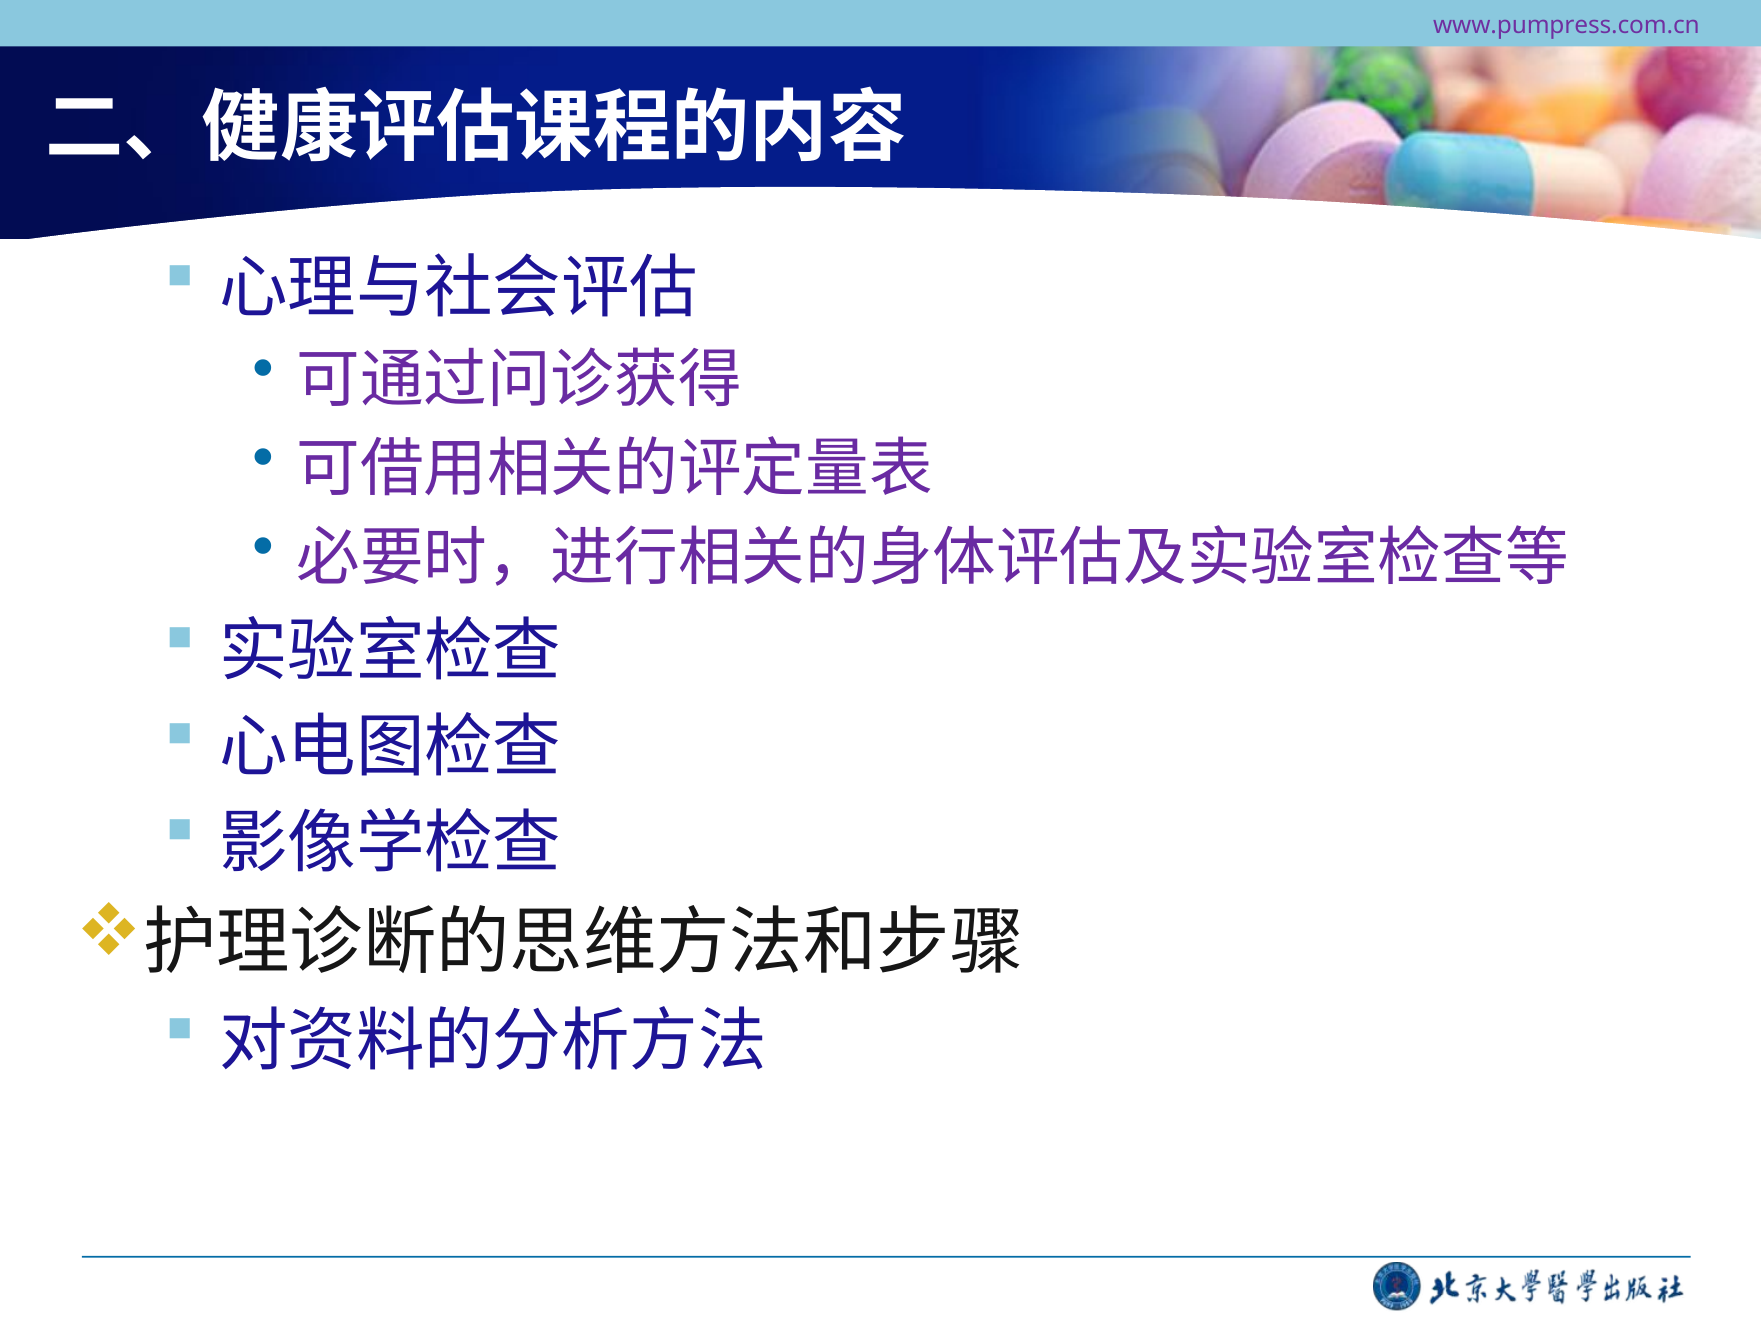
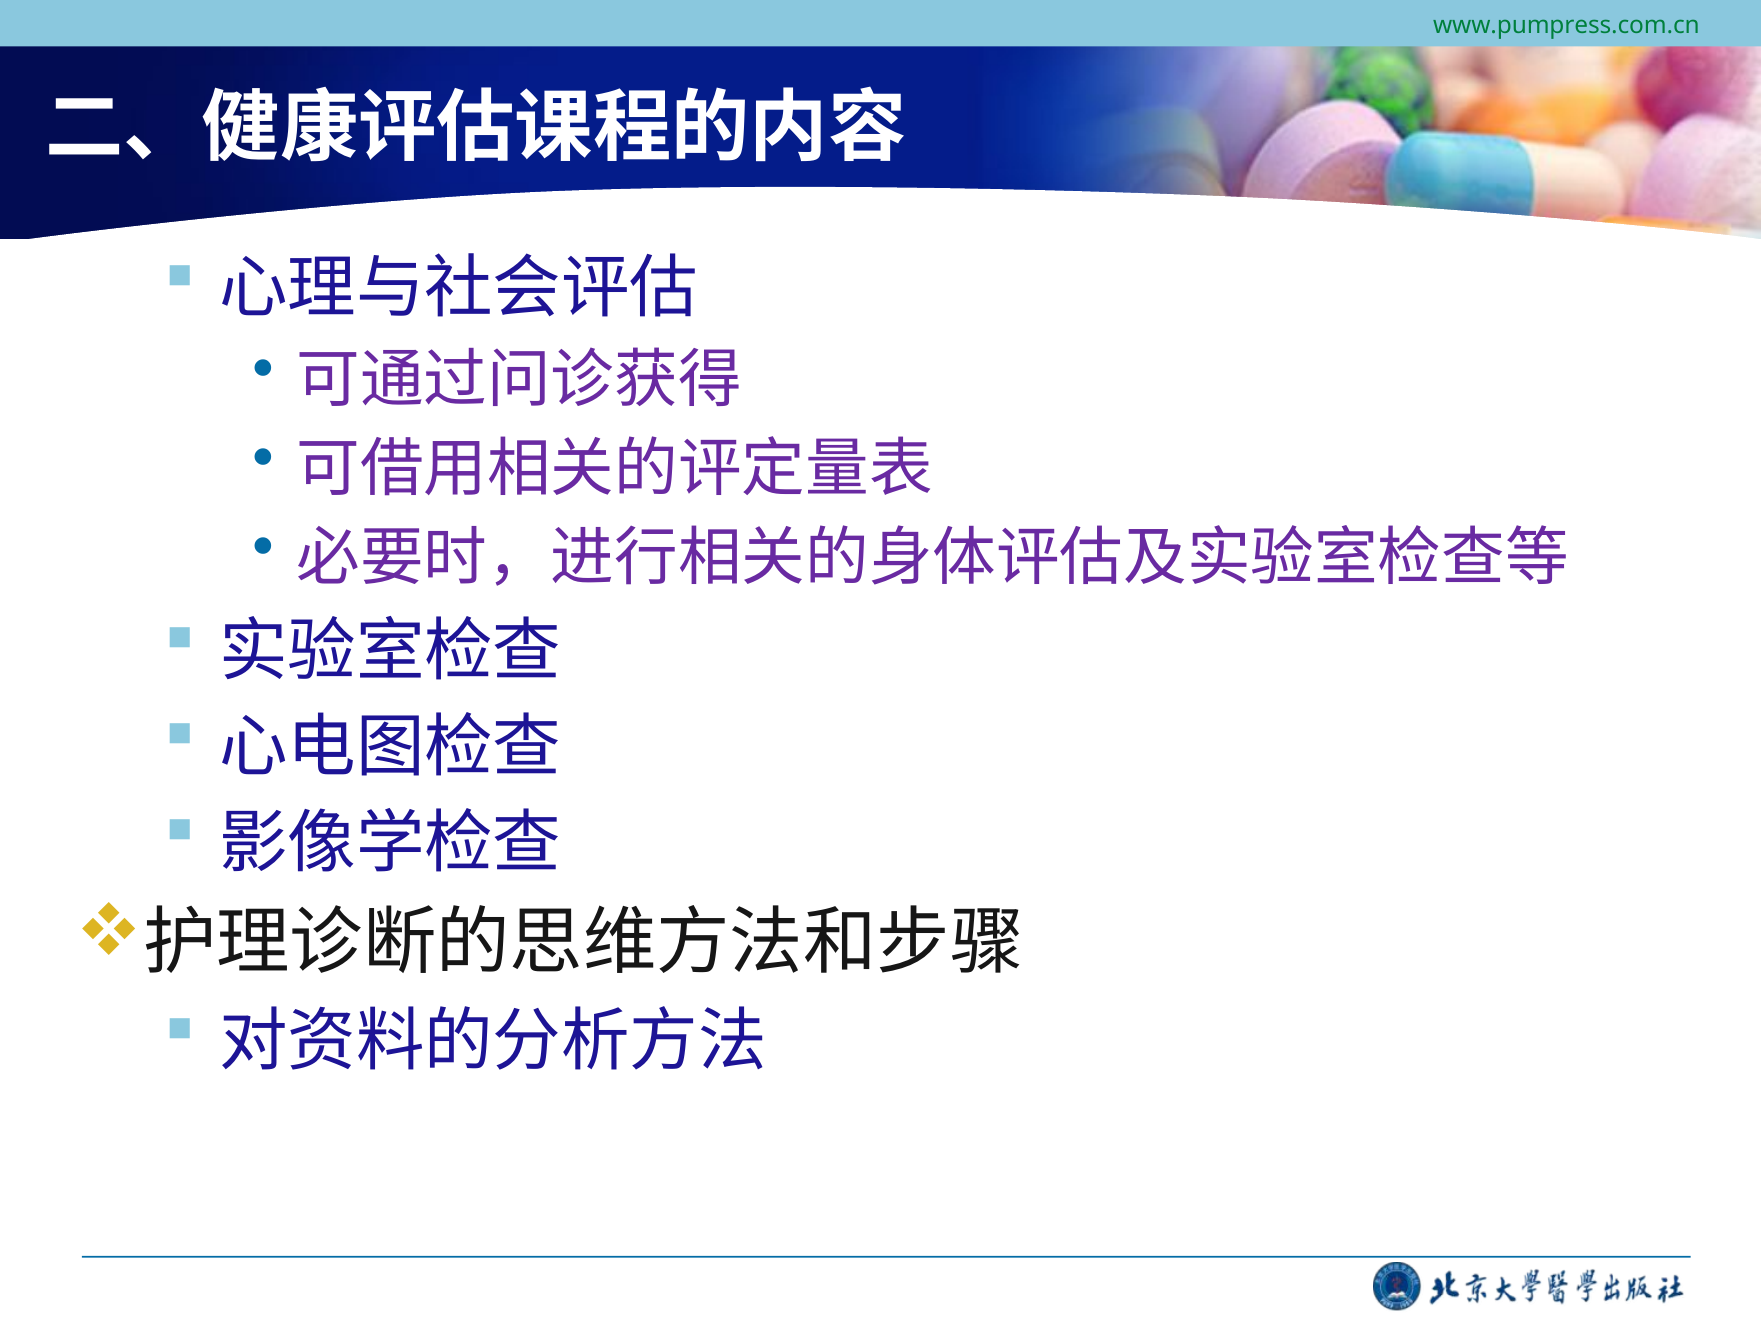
www.pumpress.com.cn colour: purple -> green
